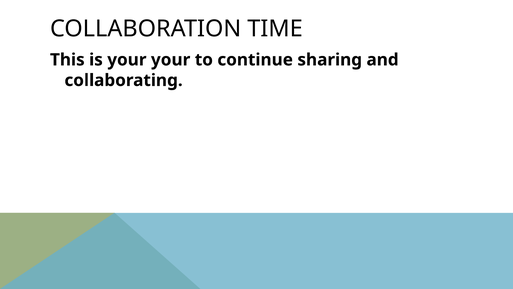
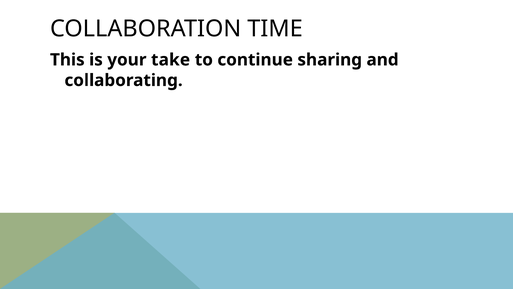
your your: your -> take
